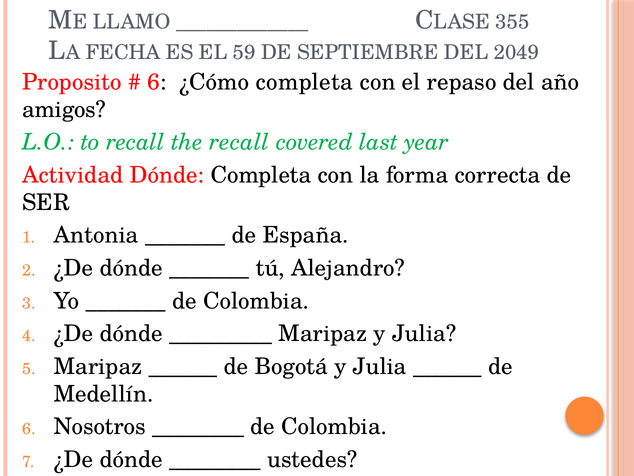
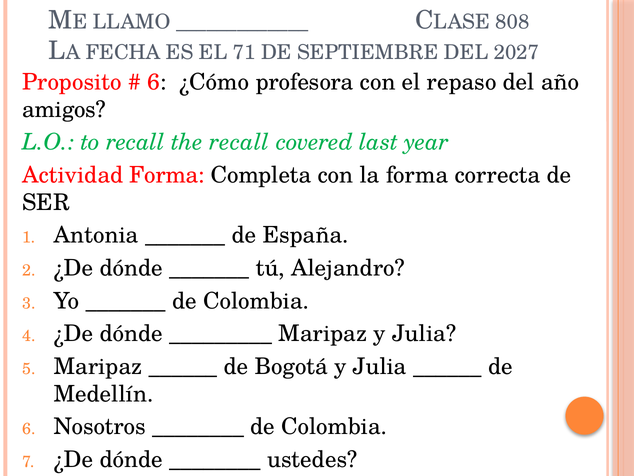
355: 355 -> 808
59: 59 -> 71
2049: 2049 -> 2027
¿Cómo completa: completa -> profesora
Actividad Dónde: Dónde -> Forma
